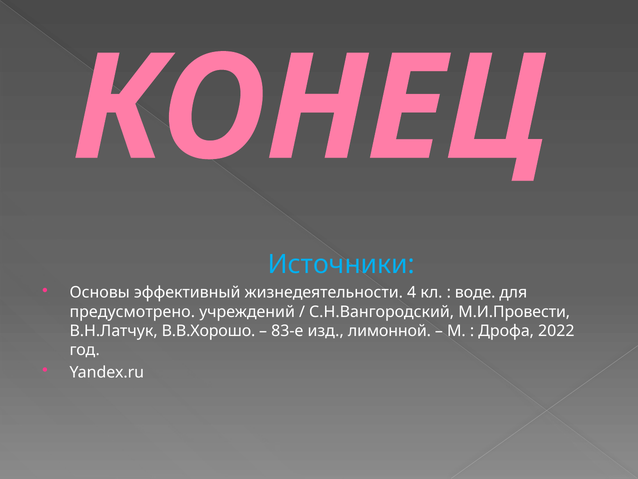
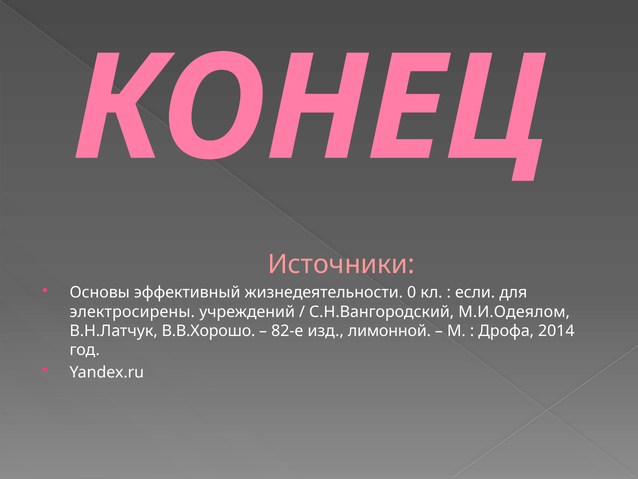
Источники colour: light blue -> pink
4: 4 -> 0
воде: воде -> если
предусмотрено: предусмотрено -> электросирены
М.И.Провести: М.И.Провести -> М.И.Одеялом
83-е: 83-е -> 82-е
2022: 2022 -> 2014
